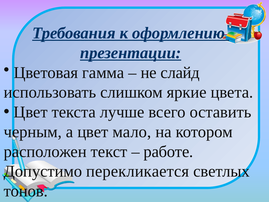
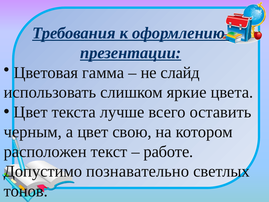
мало: мало -> свою
перекликается: перекликается -> познавательно
